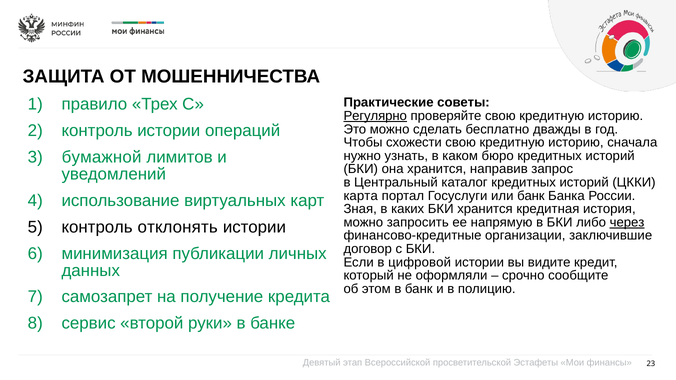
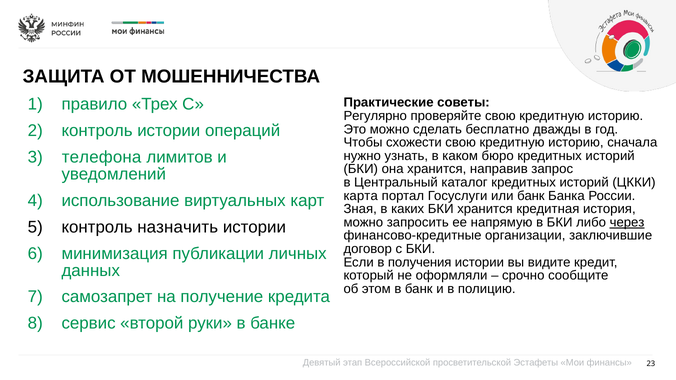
Регулярно underline: present -> none
бумажной: бумажной -> телефона
отклонять: отклонять -> назначить
цифровой: цифровой -> получения
